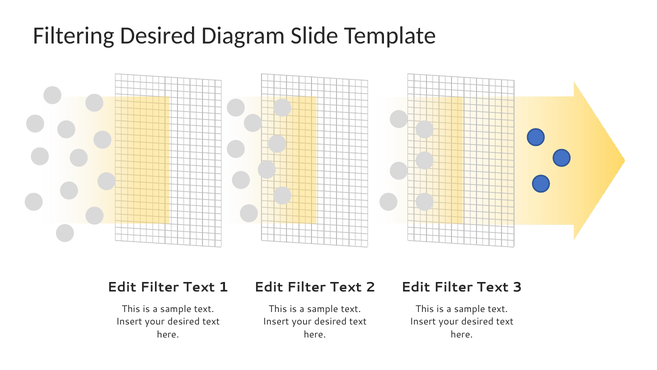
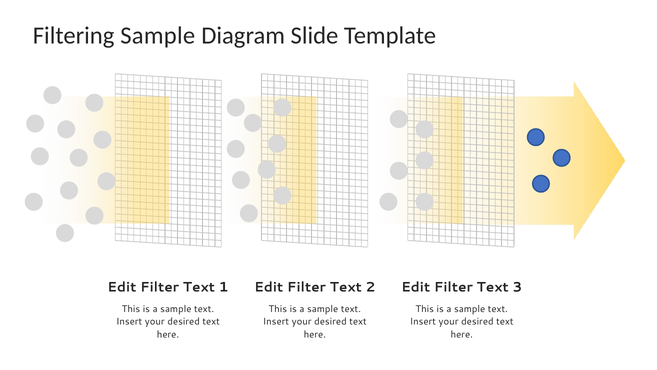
Filtering Desired: Desired -> Sample
